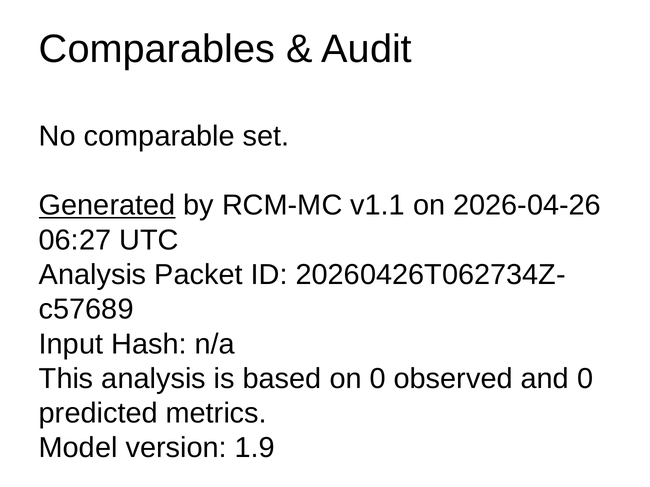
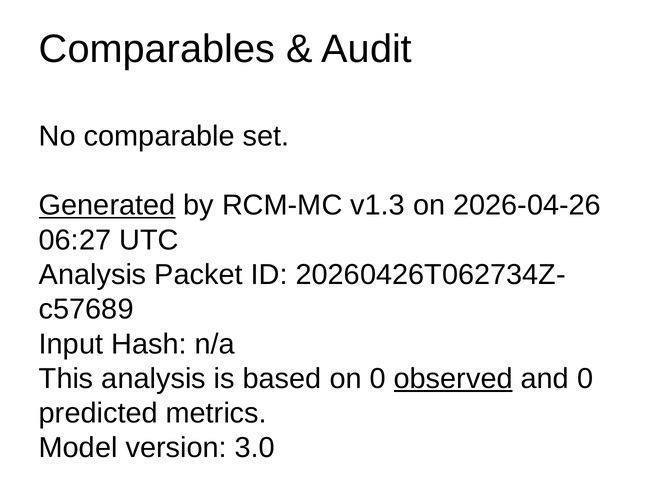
v1.1: v1.1 -> v1.3
observed underline: none -> present
1.9: 1.9 -> 3.0
